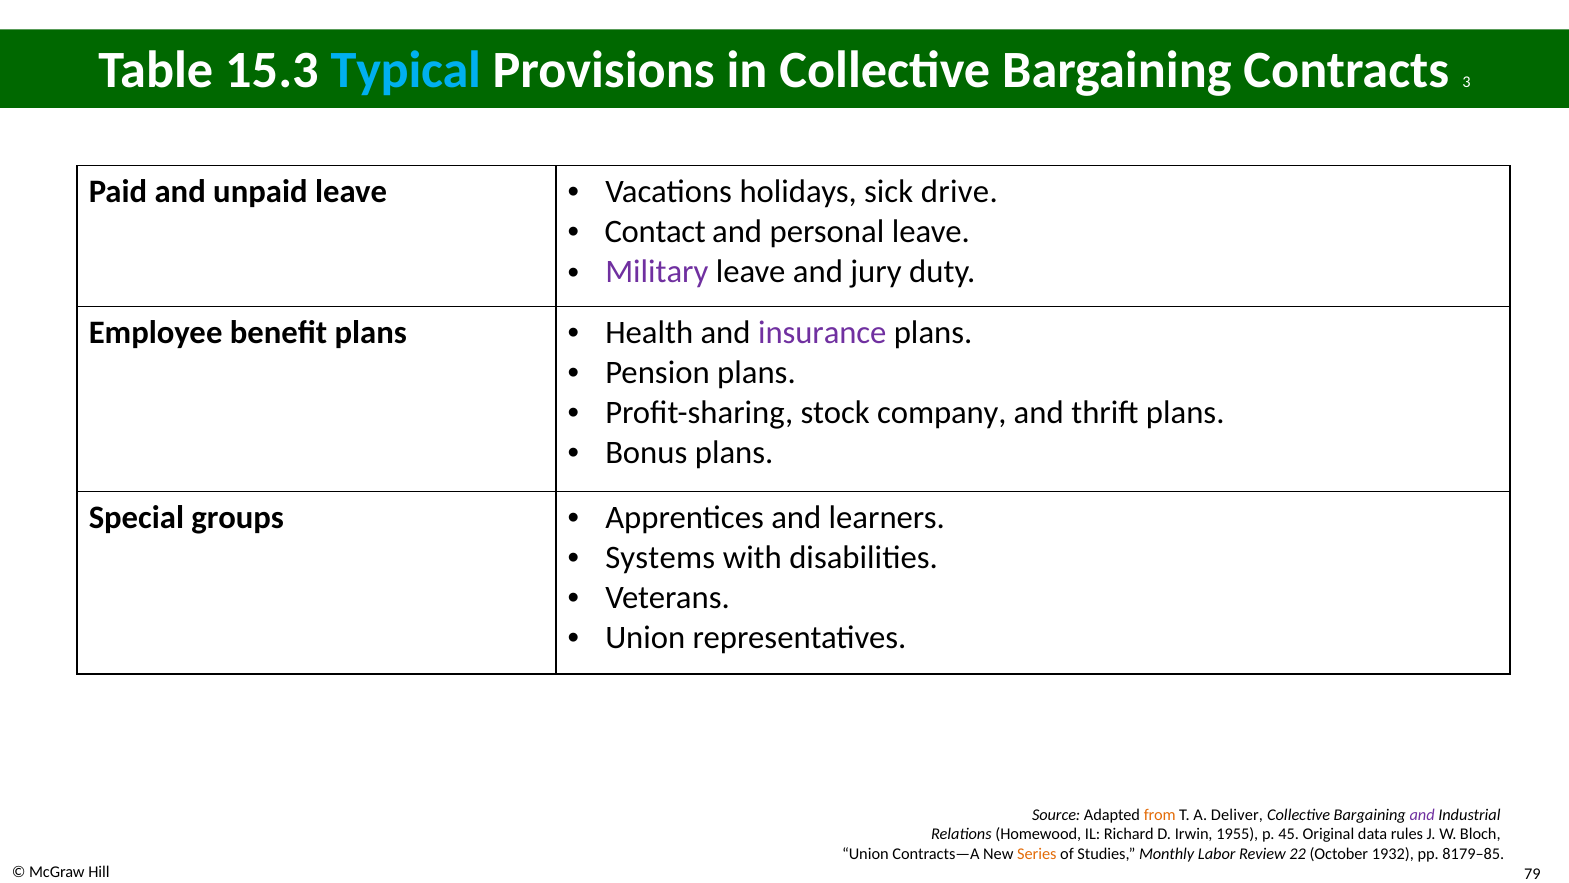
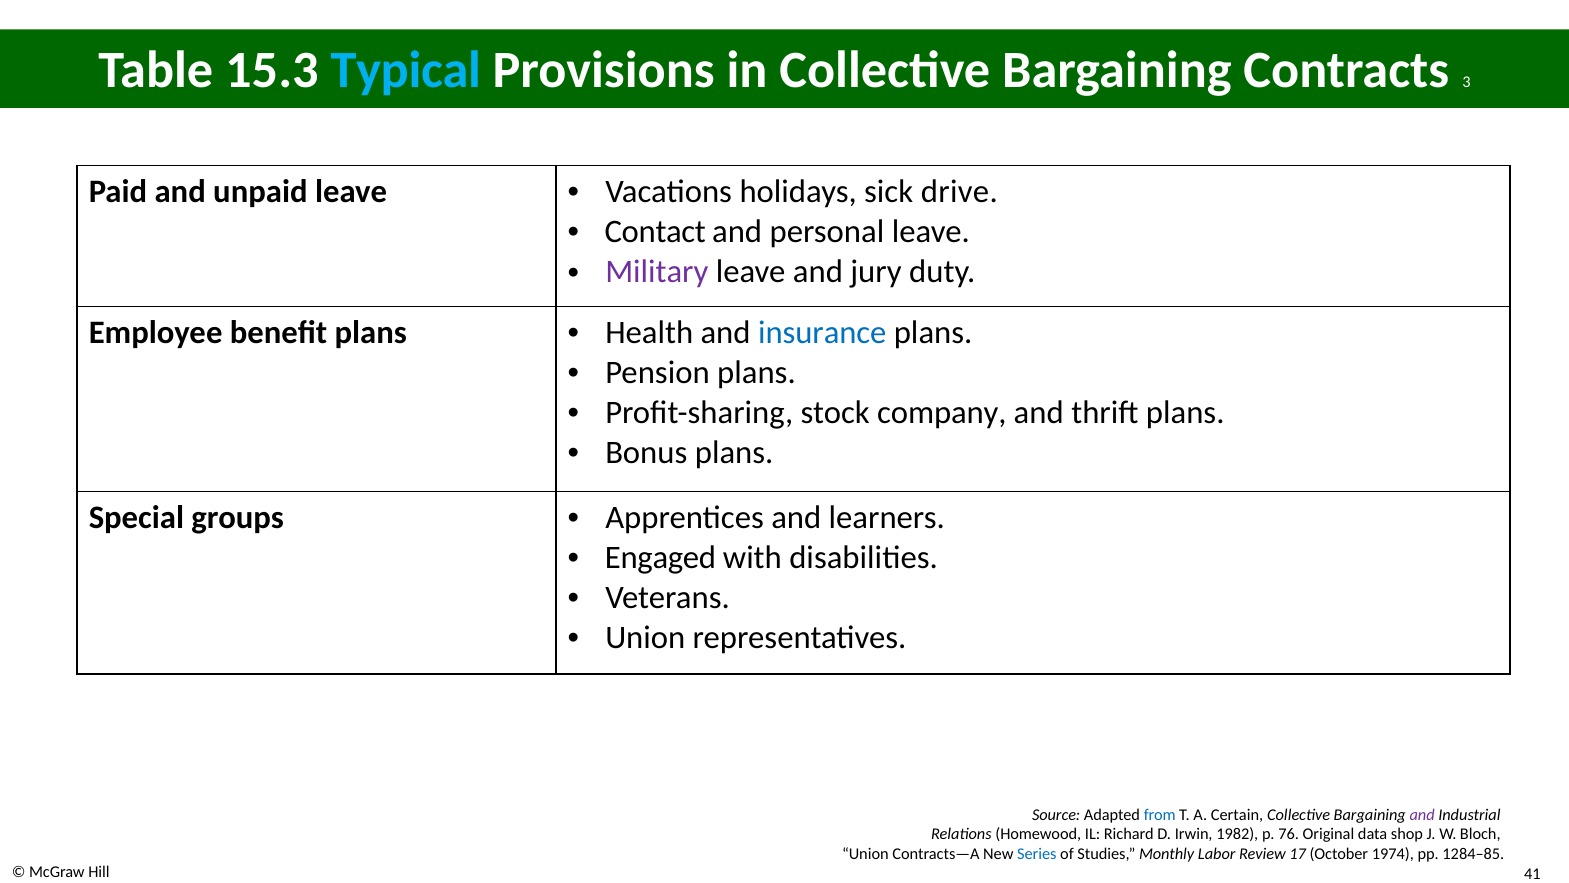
insurance colour: purple -> blue
Systems: Systems -> Engaged
from colour: orange -> blue
Deliver: Deliver -> Certain
1955: 1955 -> 1982
45: 45 -> 76
rules: rules -> shop
Series colour: orange -> blue
22: 22 -> 17
1932: 1932 -> 1974
8179–85: 8179–85 -> 1284–85
79: 79 -> 41
